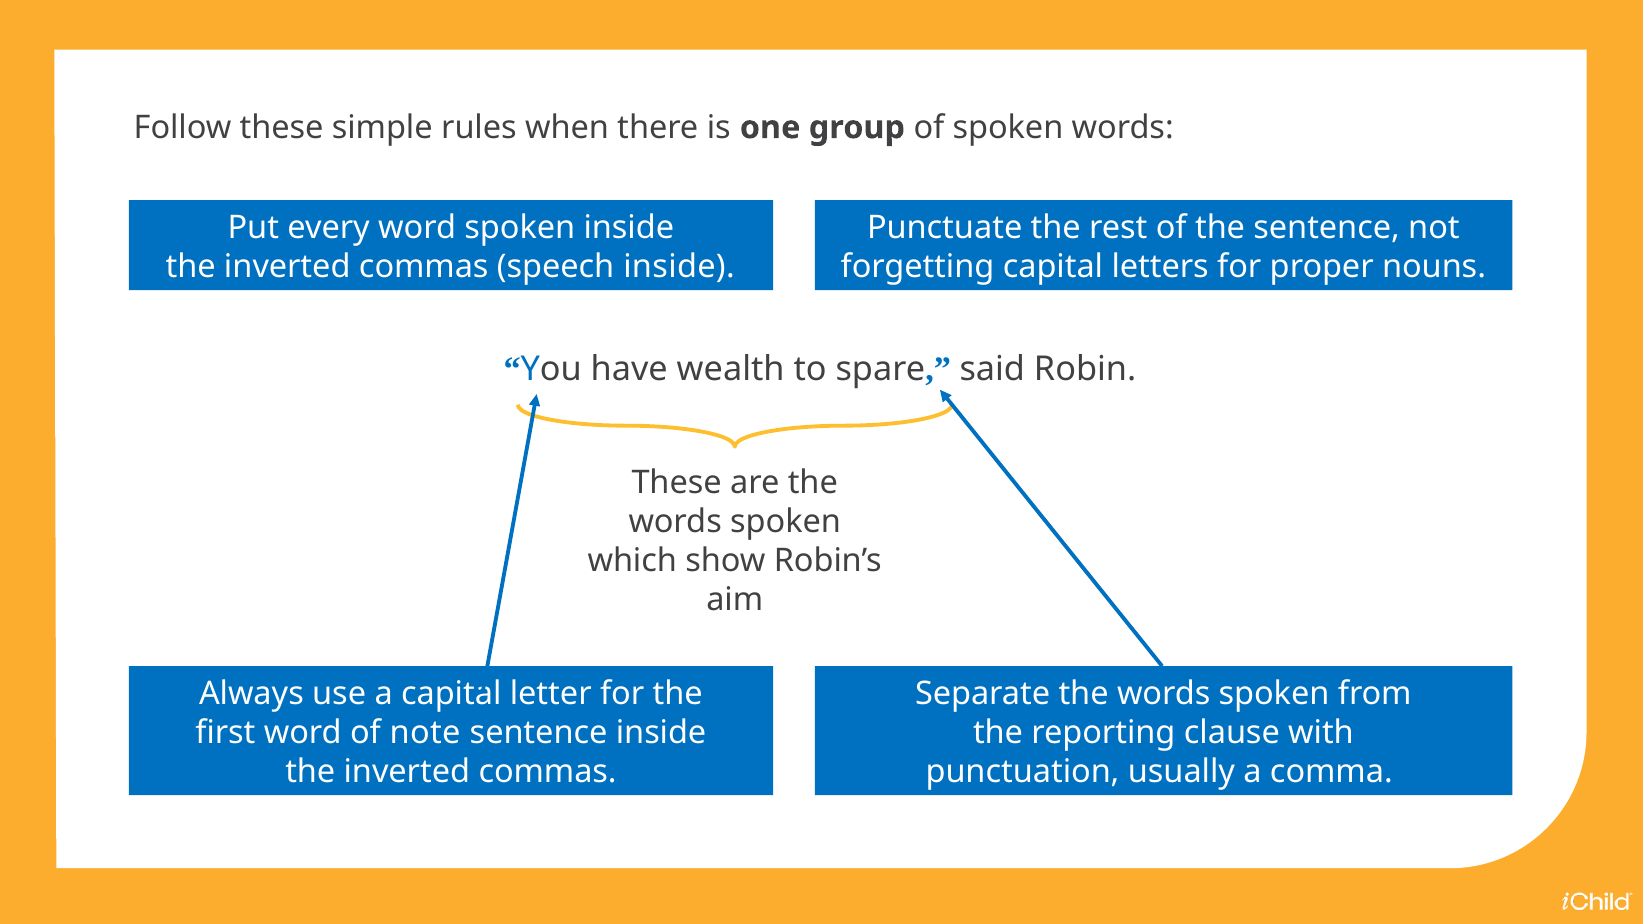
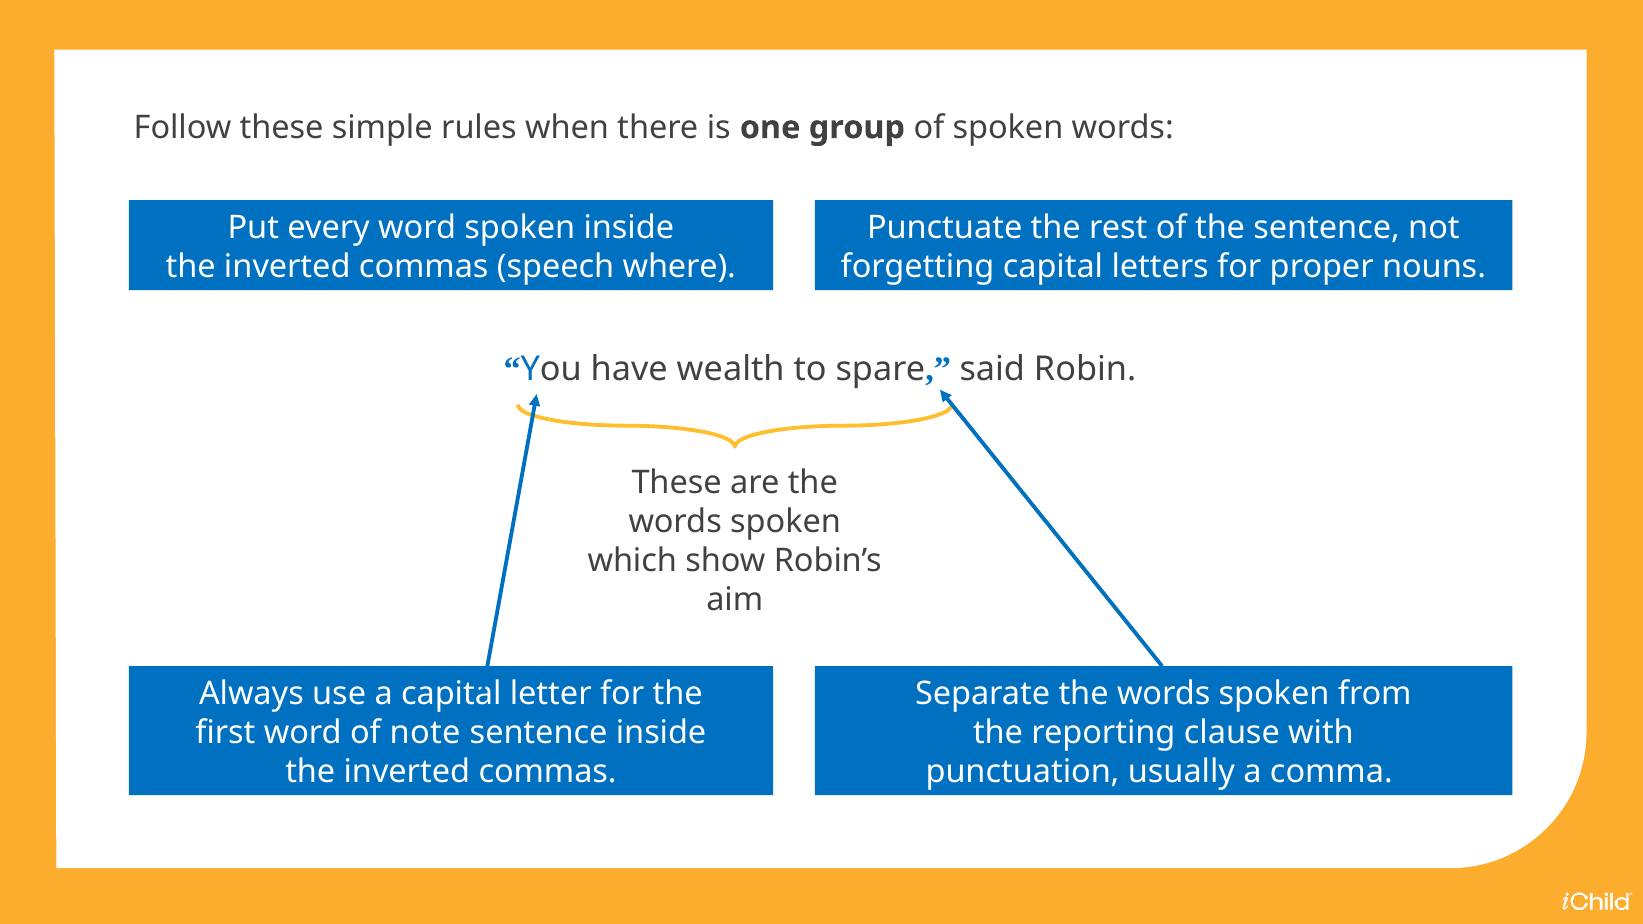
speech inside: inside -> where
